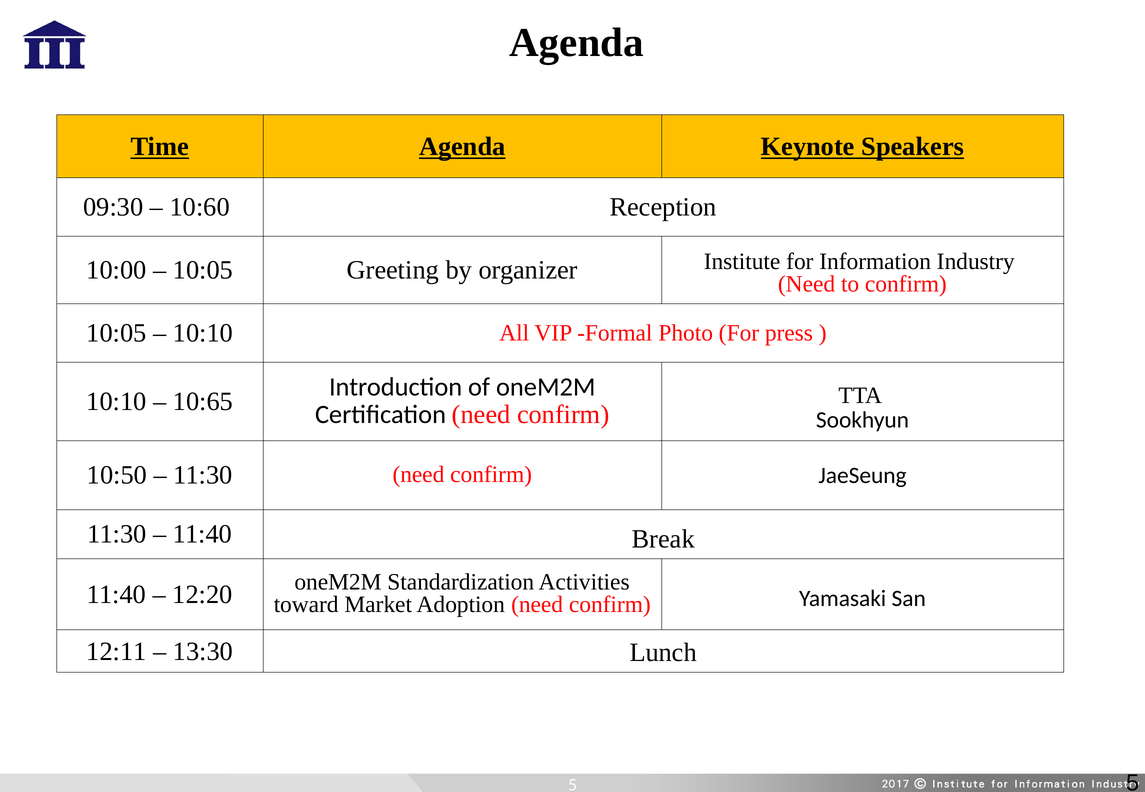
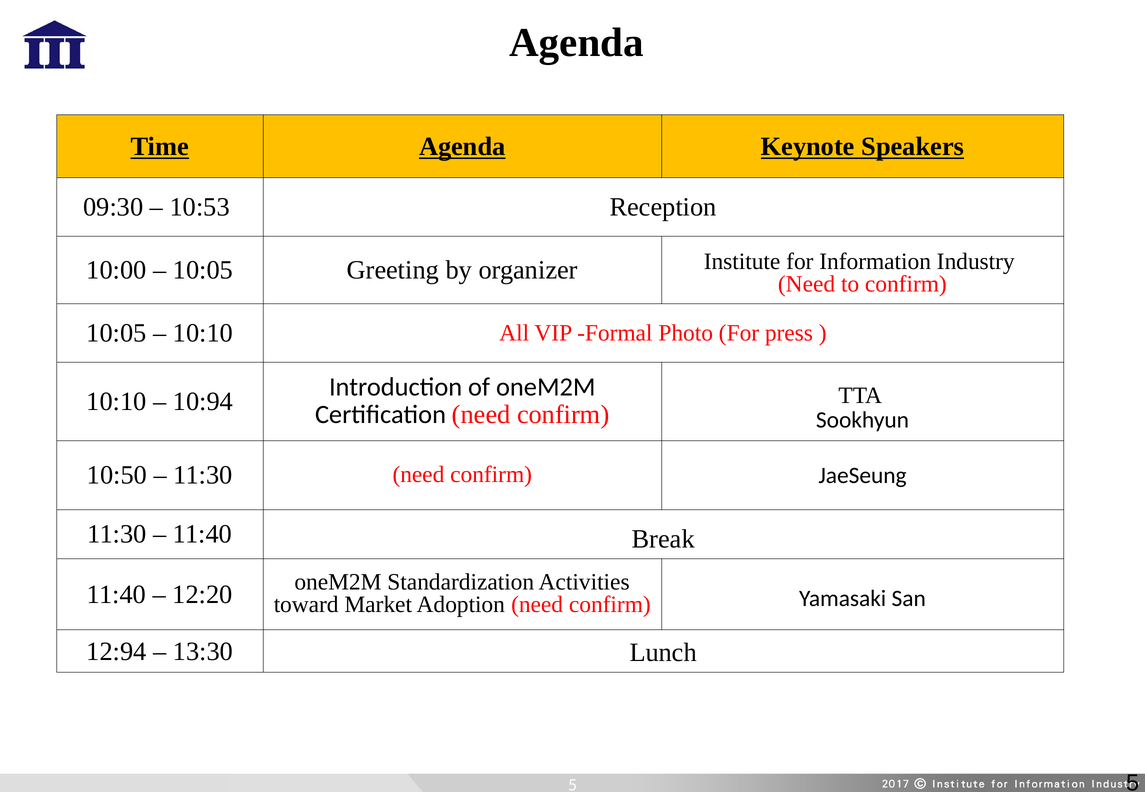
10:60: 10:60 -> 10:53
10:65: 10:65 -> 10:94
12:11: 12:11 -> 12:94
